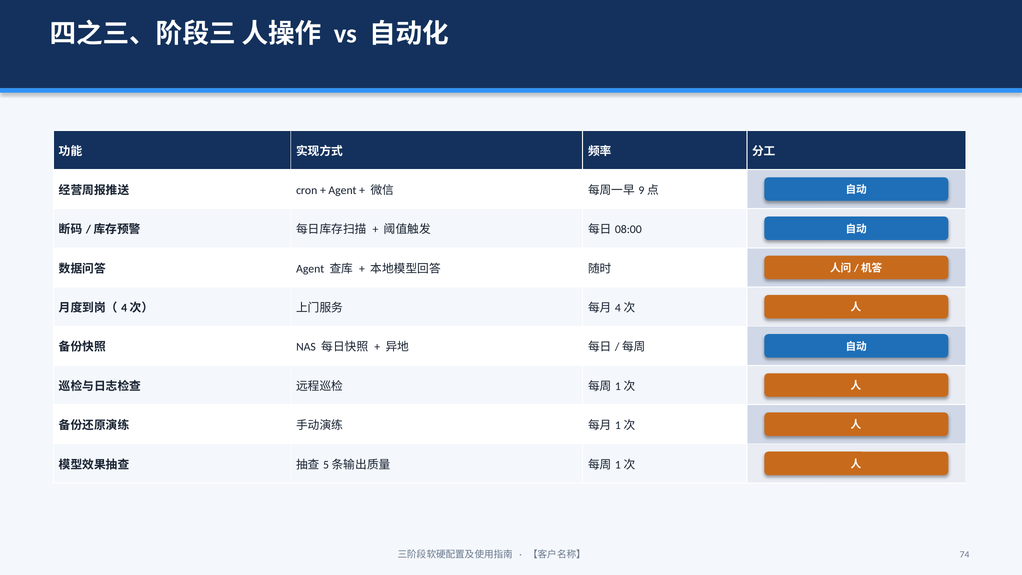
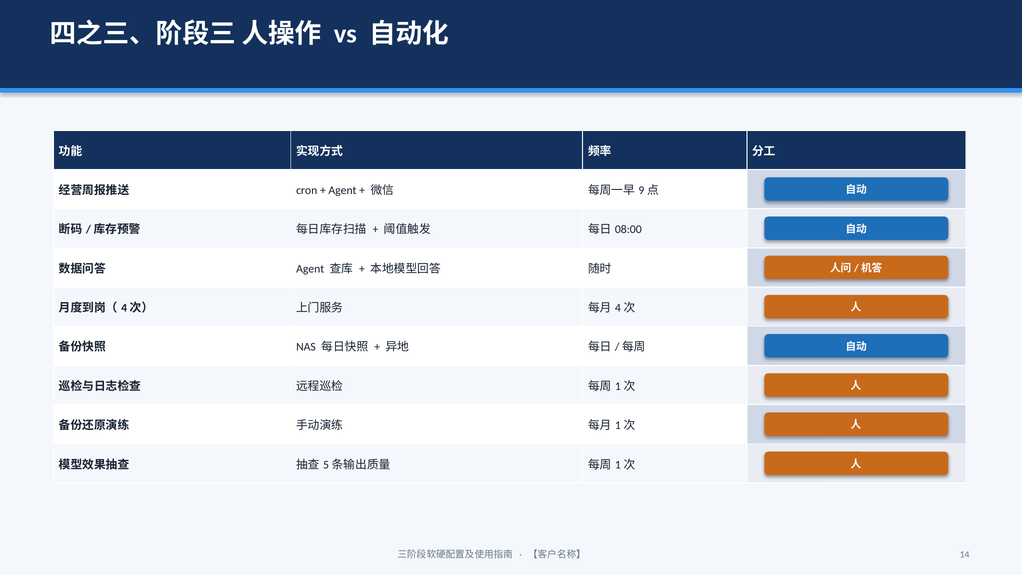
74: 74 -> 14
